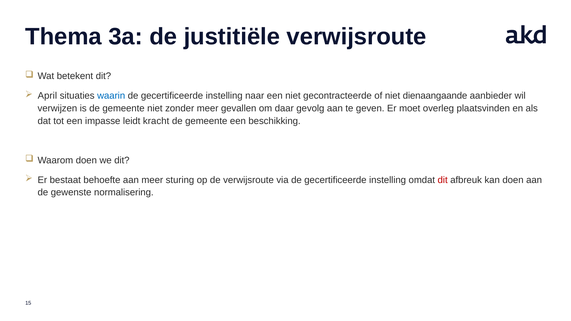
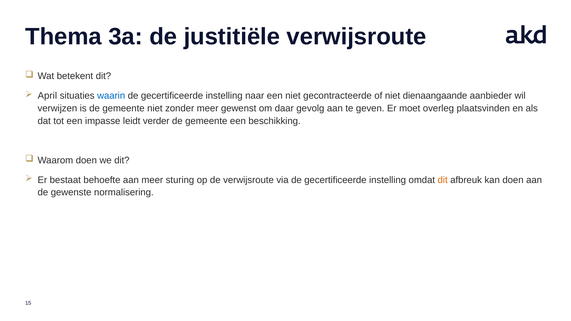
gevallen: gevallen -> gewenst
kracht: kracht -> verder
dit at (443, 180) colour: red -> orange
